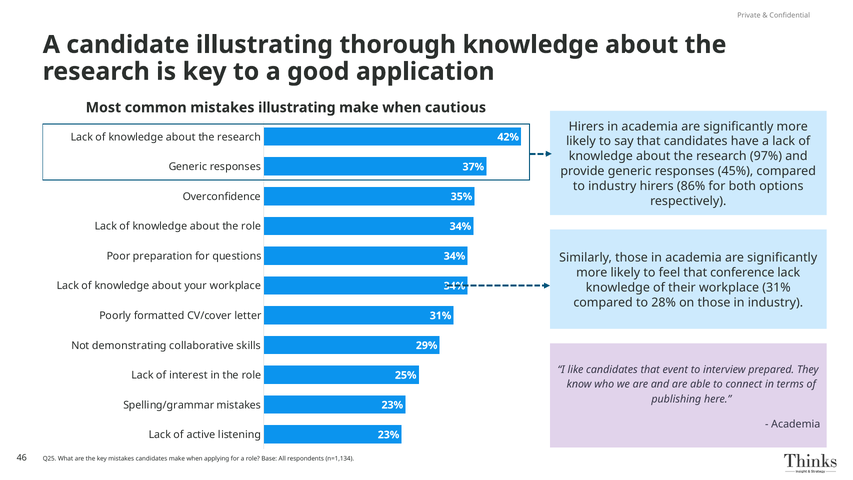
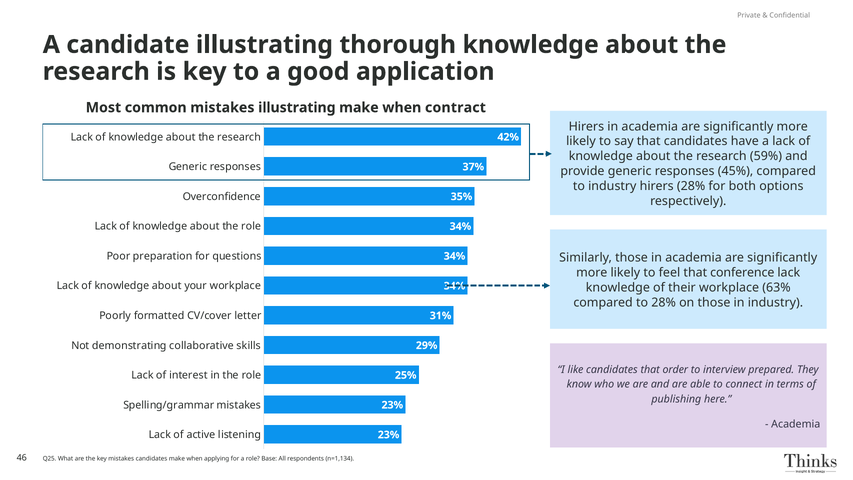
cautious: cautious -> contract
97%: 97% -> 59%
hirers 86%: 86% -> 28%
workplace 31%: 31% -> 63%
event: event -> order
